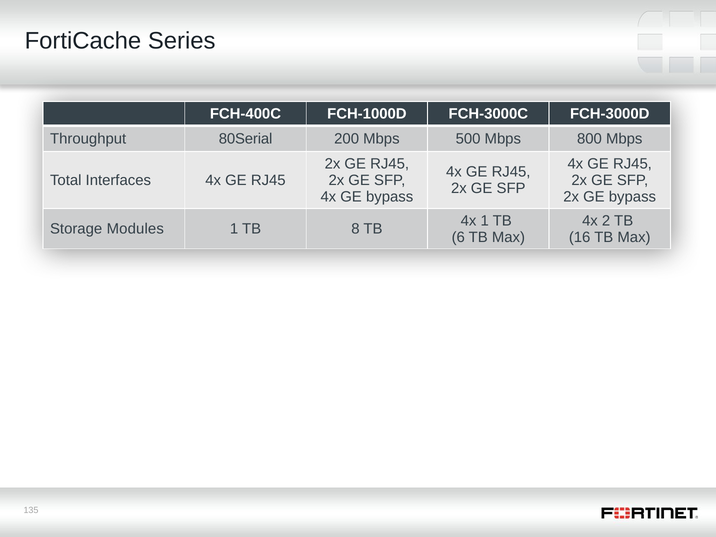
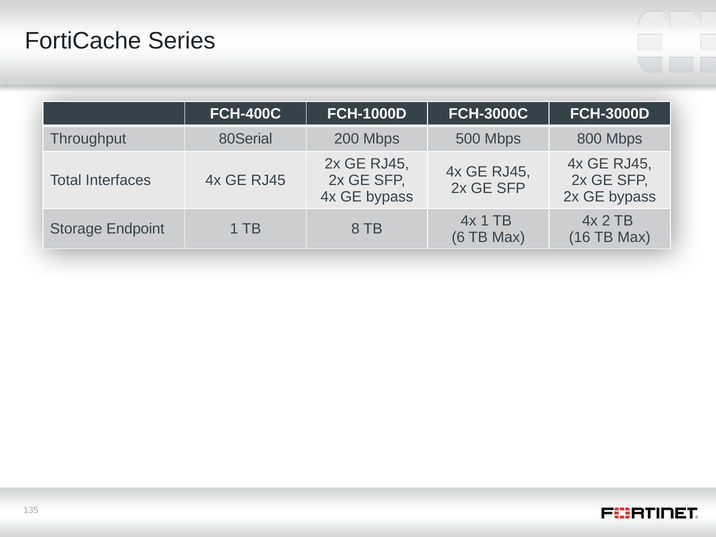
Modules: Modules -> Endpoint
